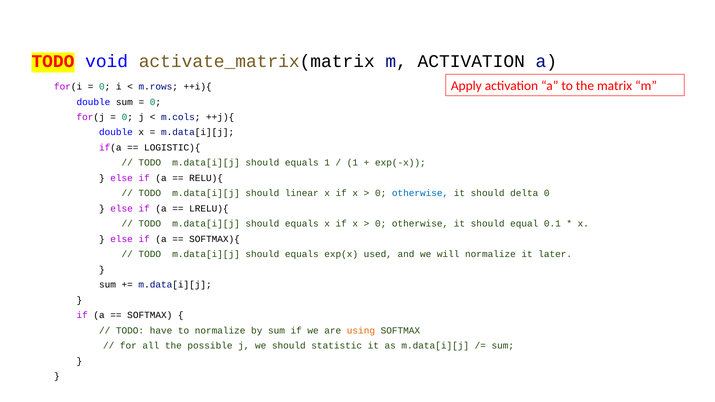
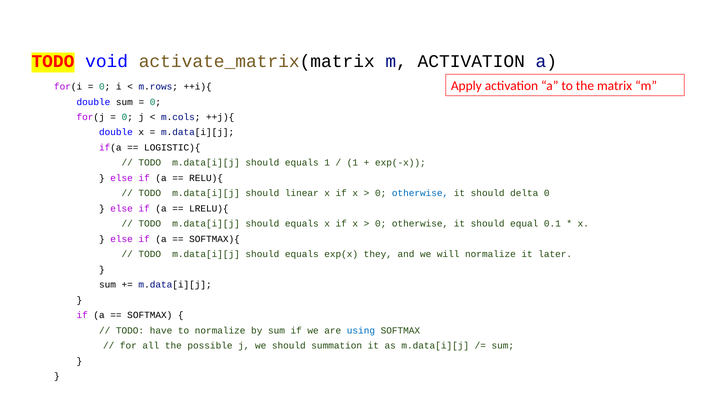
used: used -> they
using colour: orange -> blue
statistic: statistic -> summation
